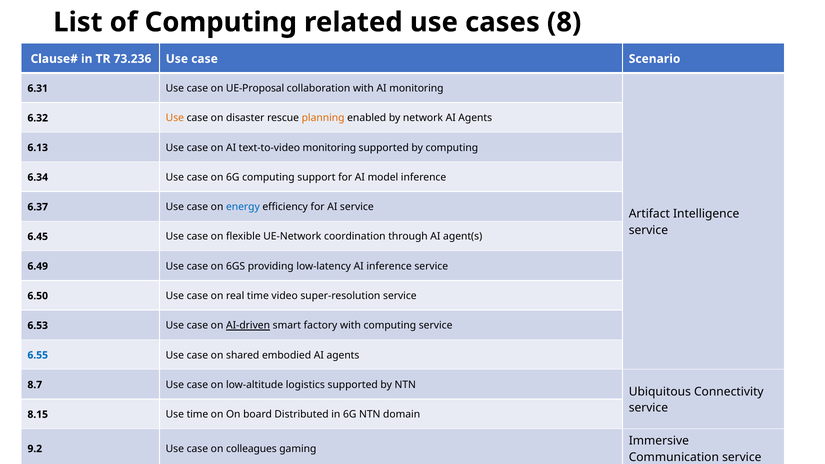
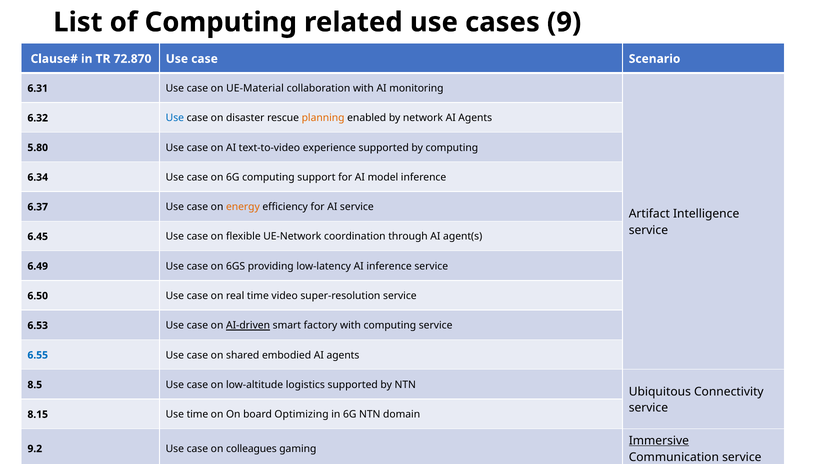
8: 8 -> 9
73.236: 73.236 -> 72.870
UE-Proposal: UE-Proposal -> UE-Material
Use at (175, 118) colour: orange -> blue
6.13: 6.13 -> 5.80
text-to-video monitoring: monitoring -> experience
energy colour: blue -> orange
8.7: 8.7 -> 8.5
Distributed: Distributed -> Optimizing
Immersive underline: none -> present
